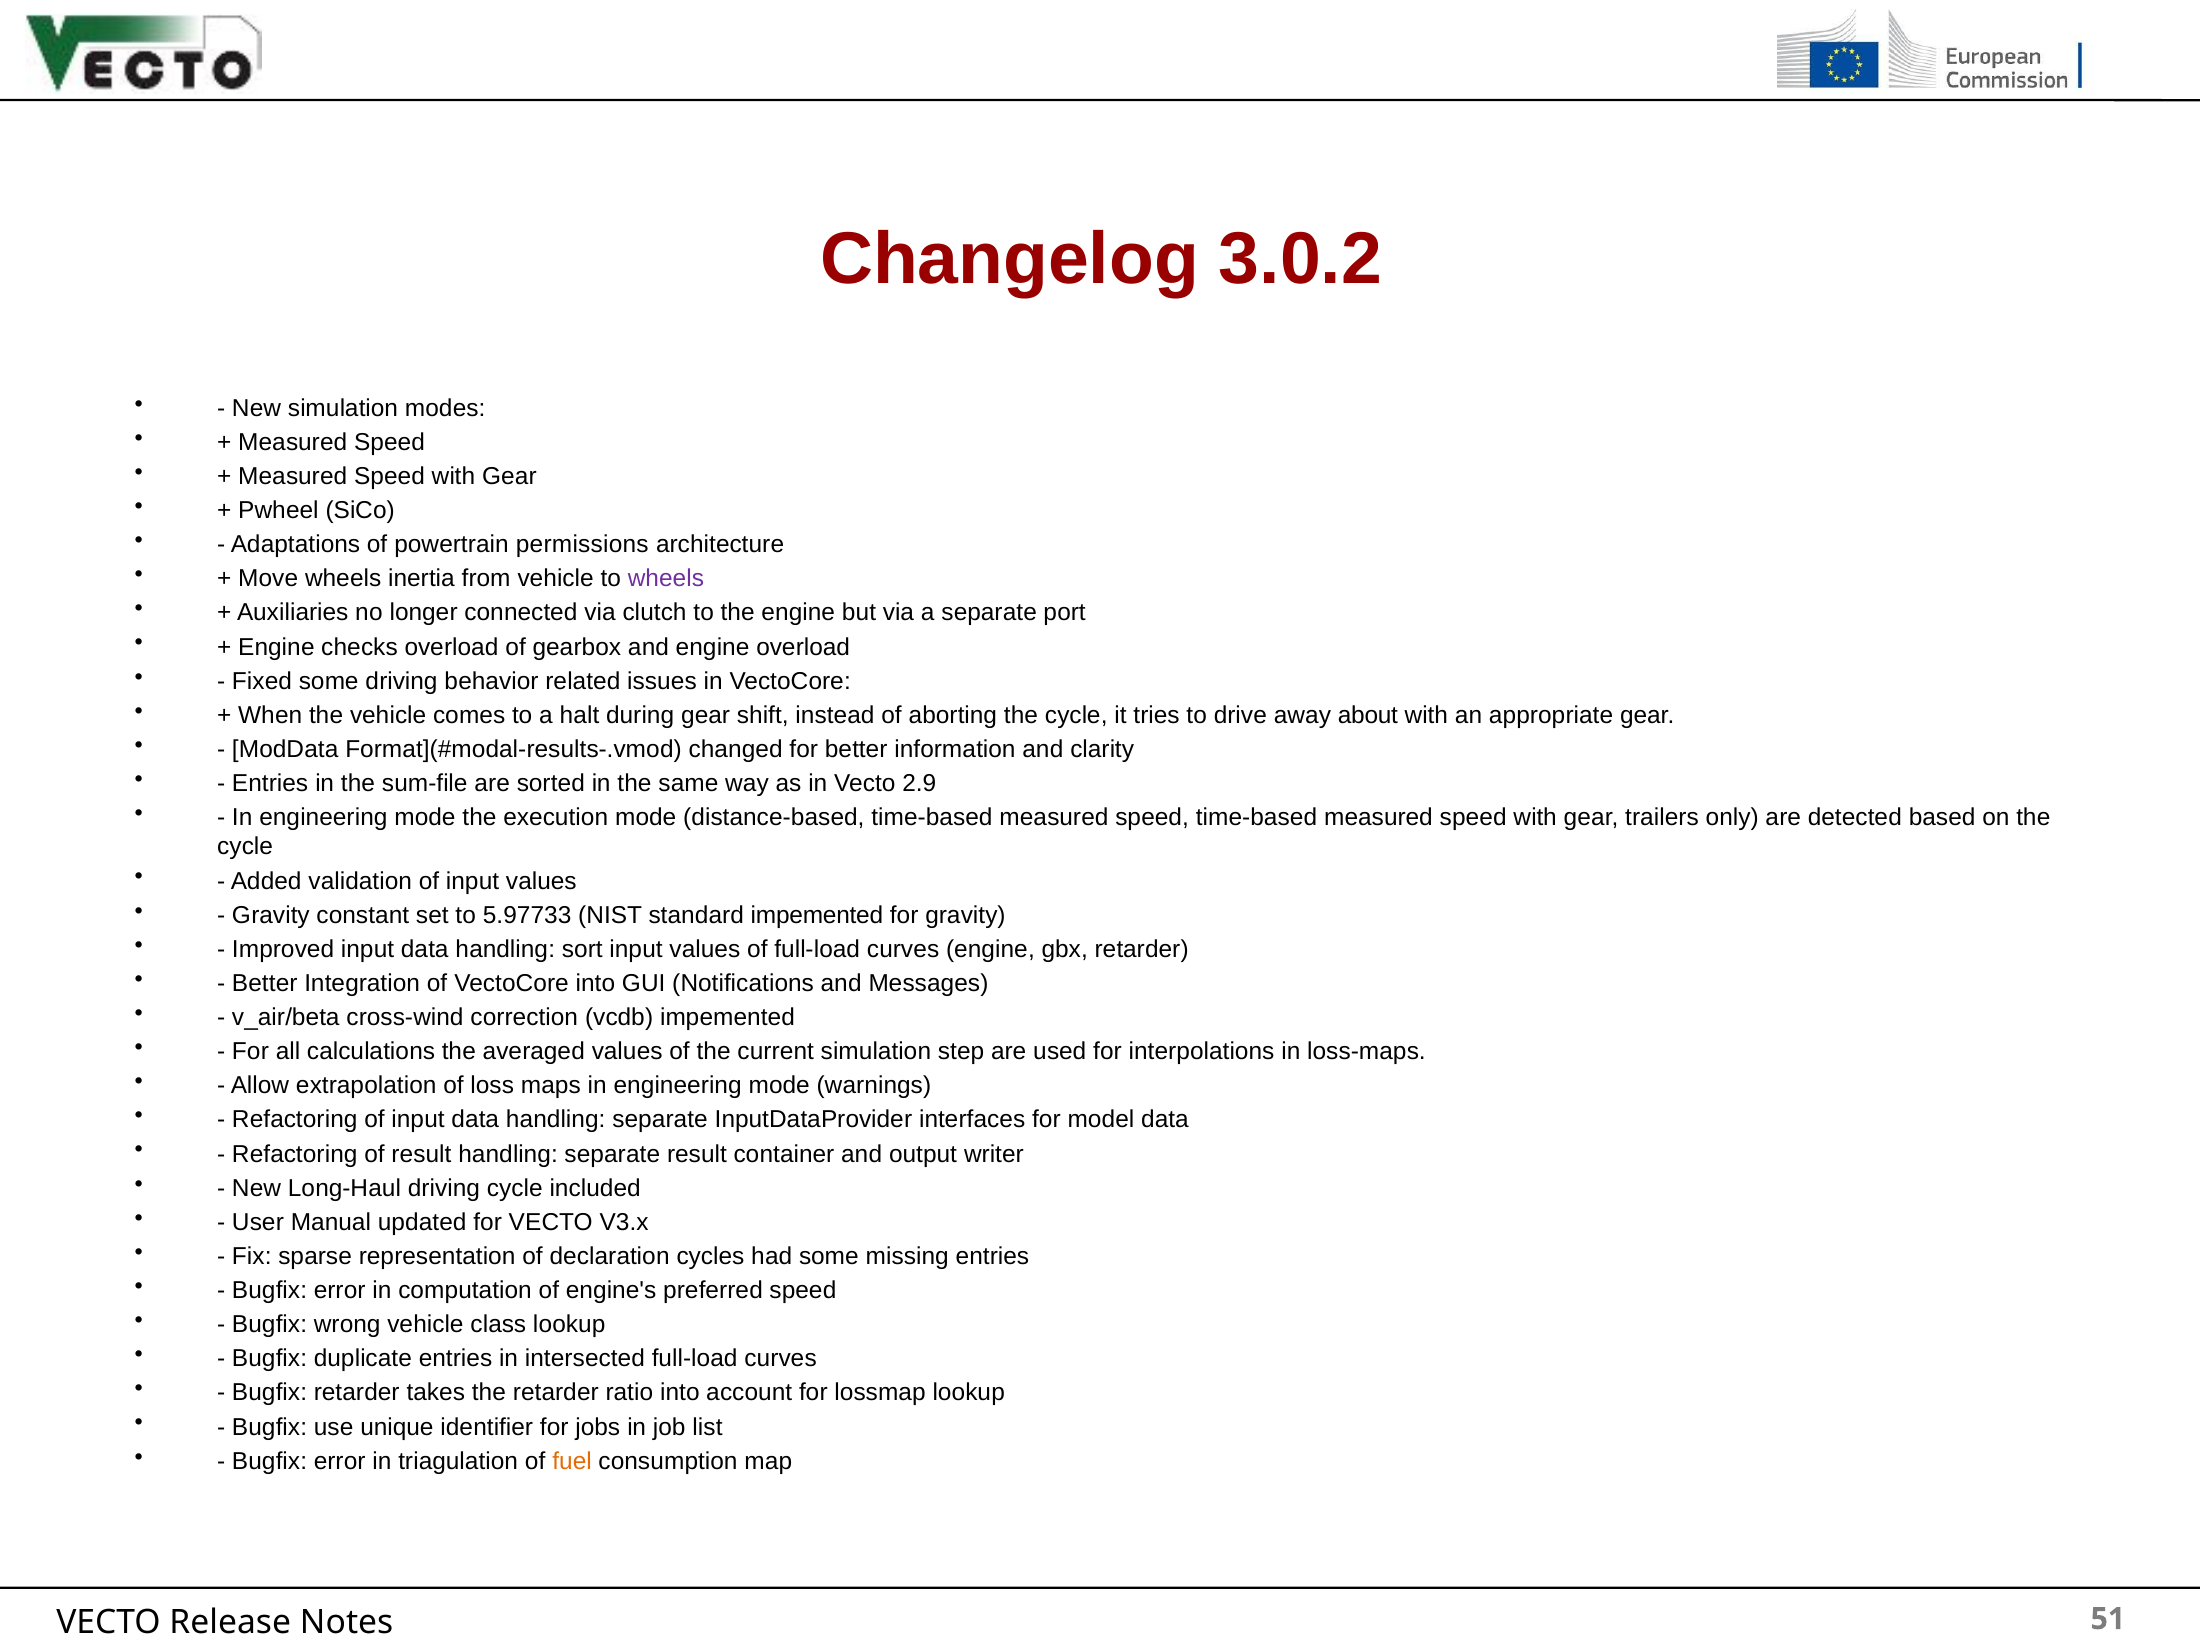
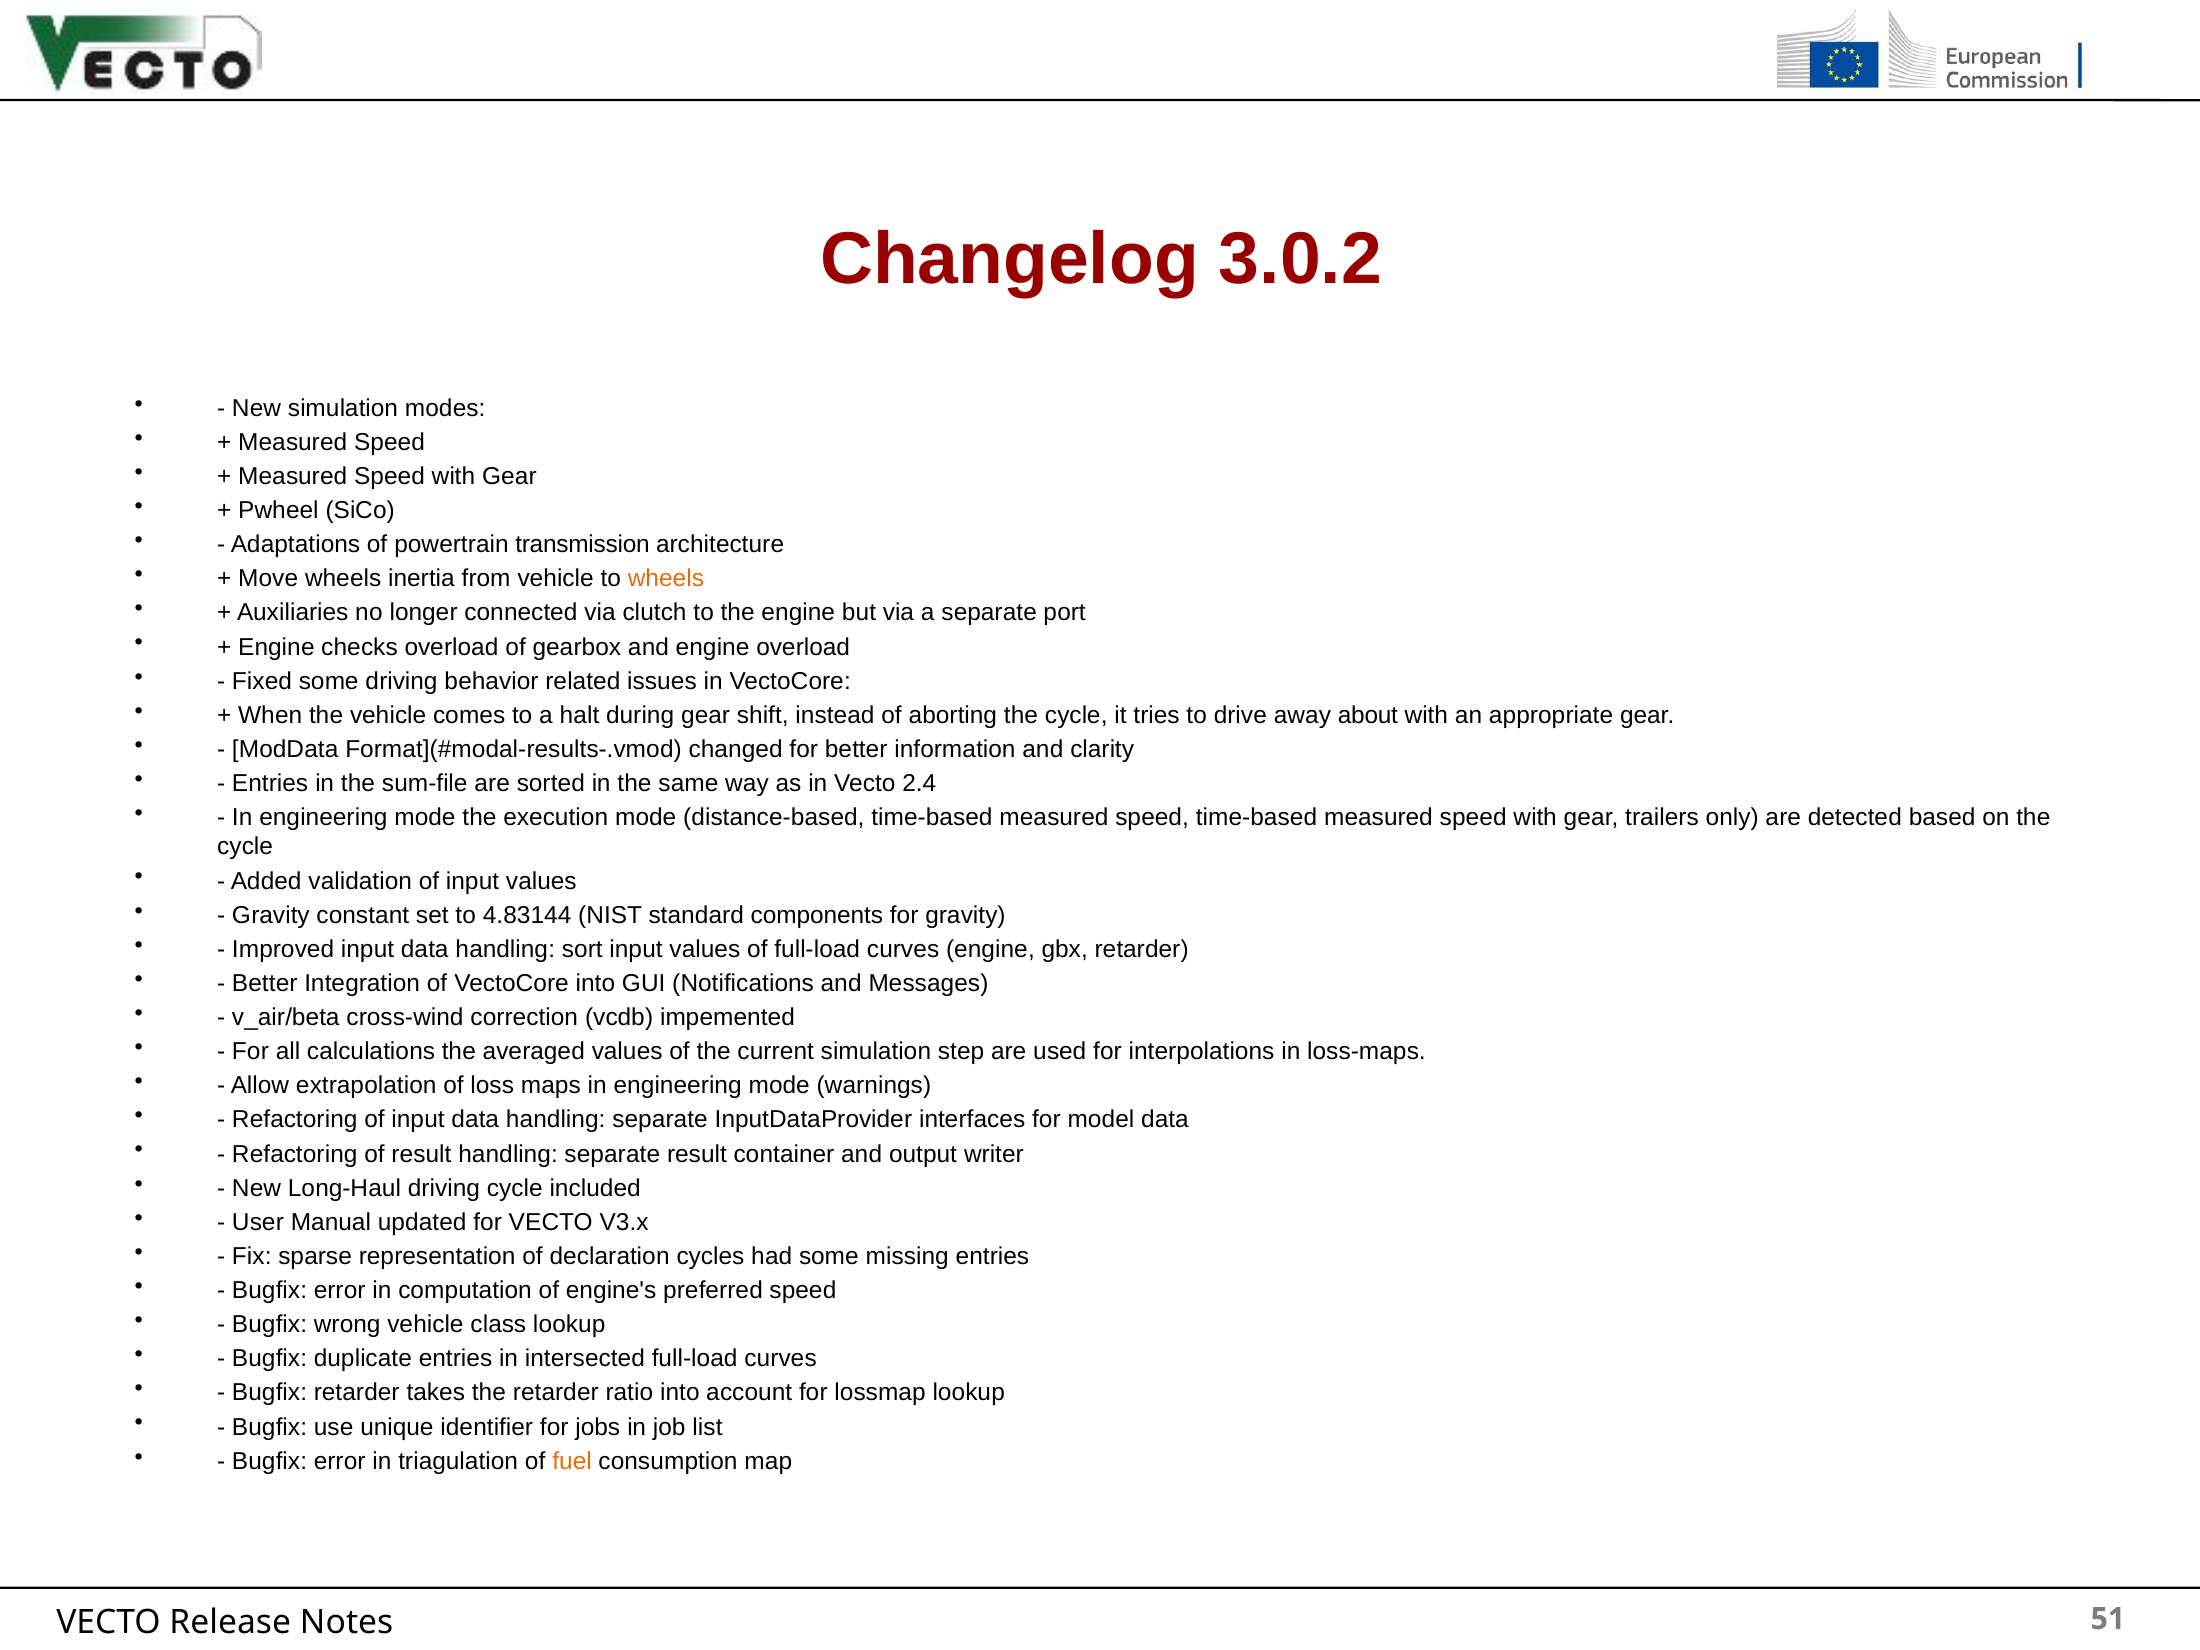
permissions: permissions -> transmission
wheels at (666, 579) colour: purple -> orange
2.9: 2.9 -> 2.4
5.97733: 5.97733 -> 4.83144
standard impemented: impemented -> components
